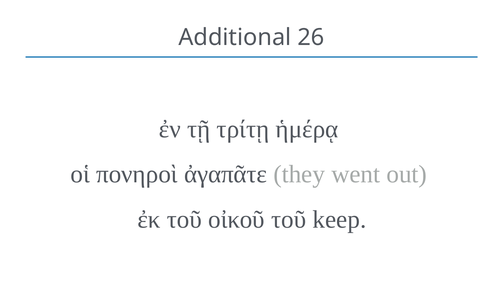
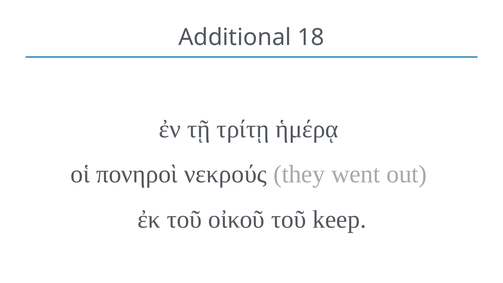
26: 26 -> 18
ἀγαπᾶτε: ἀγαπᾶτε -> νεκρούς
